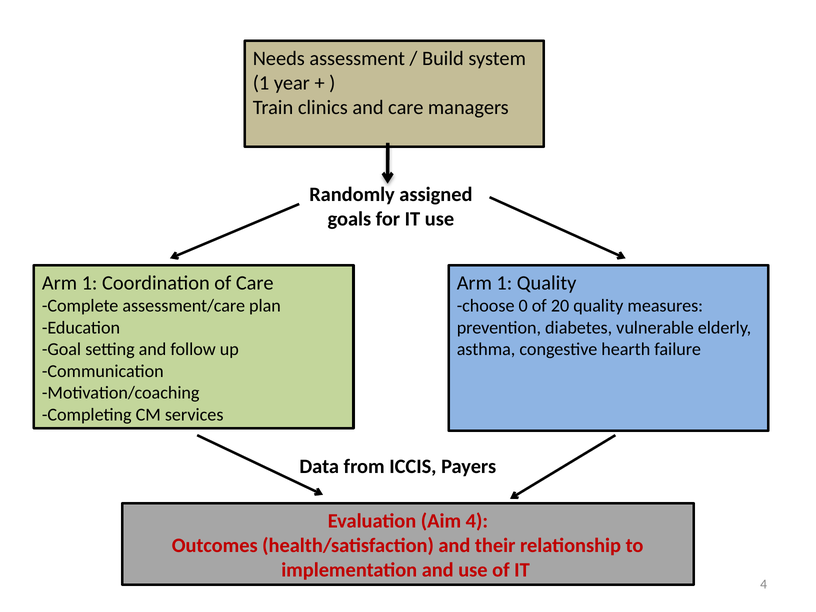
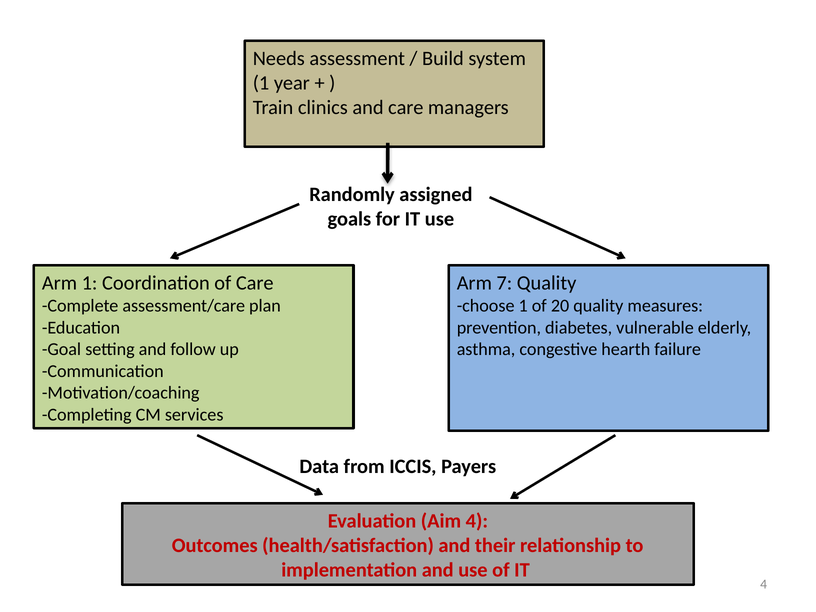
1 at (504, 283): 1 -> 7
choose 0: 0 -> 1
